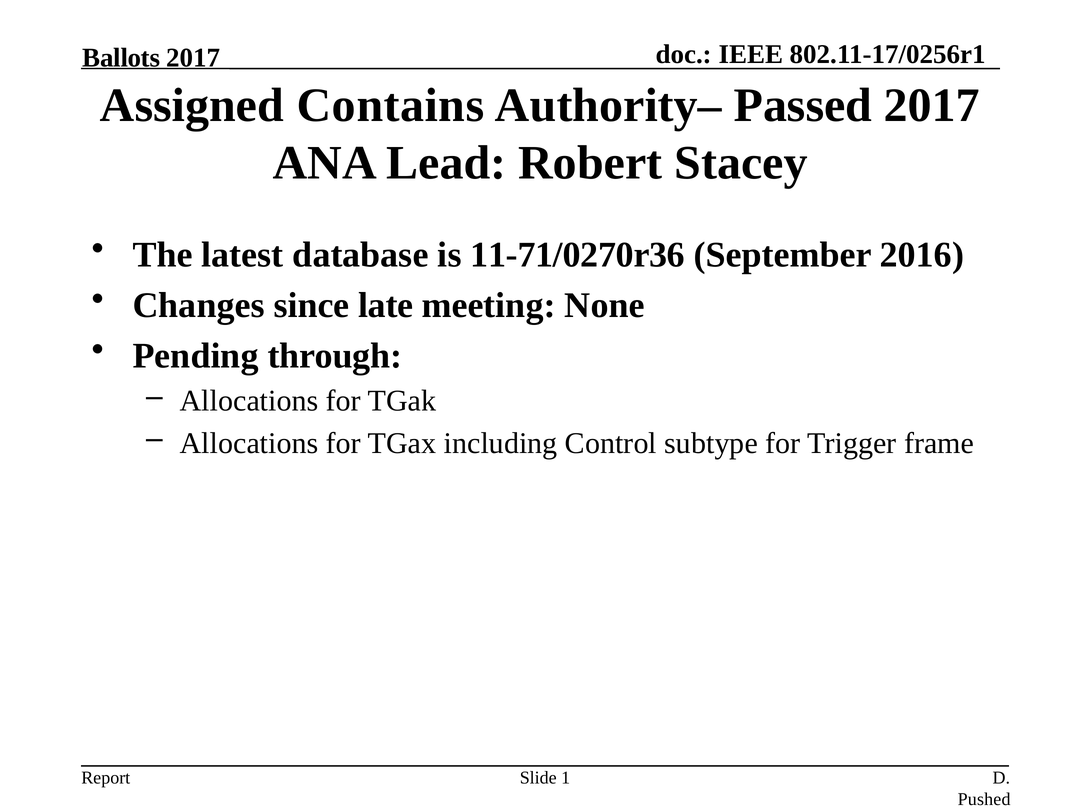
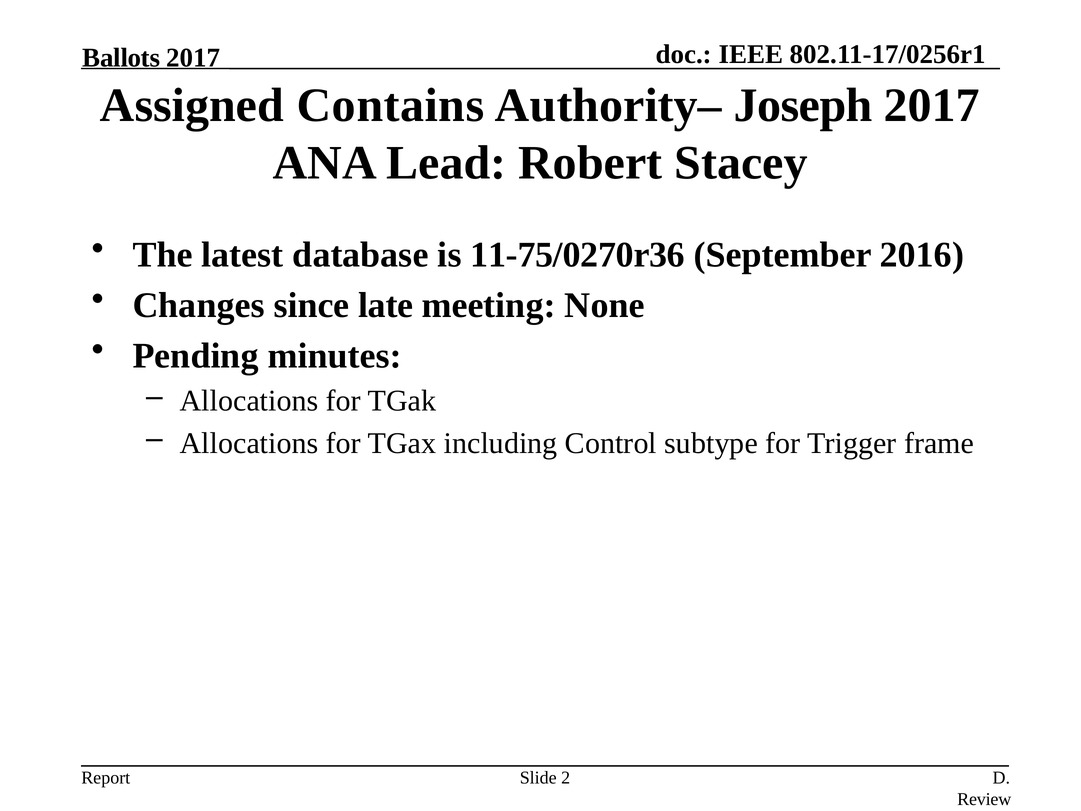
Passed: Passed -> Joseph
11-71/0270r36: 11-71/0270r36 -> 11-75/0270r36
through: through -> minutes
1: 1 -> 2
Pushed: Pushed -> Review
